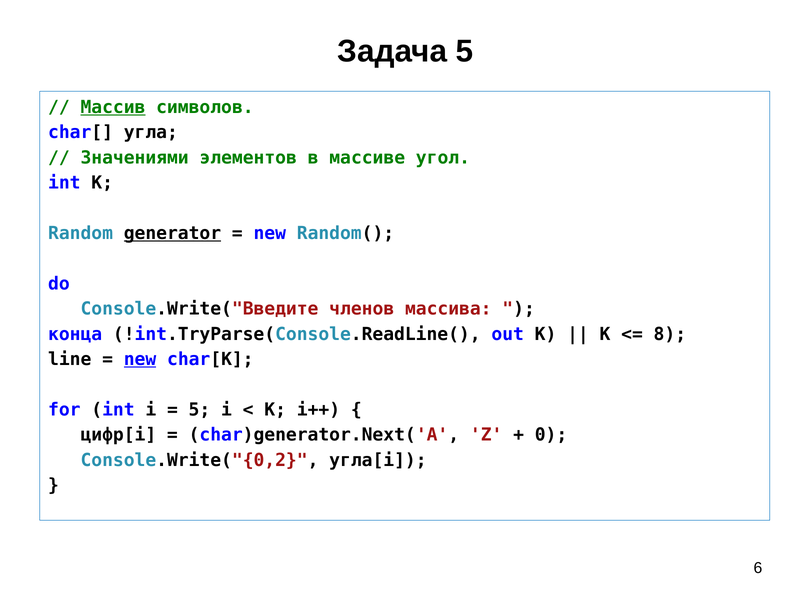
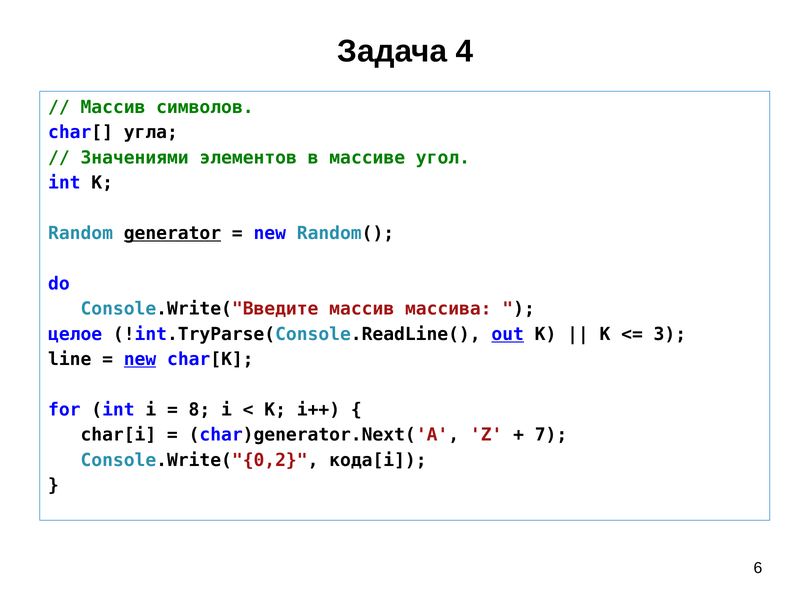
Задача 5: 5 -> 4
Массив at (113, 107) underline: present -> none
Console.Write("Введите членов: членов -> массив
конца: конца -> целое
out underline: none -> present
8: 8 -> 3
5 at (199, 410): 5 -> 8
цифр[i: цифр[i -> char[i
0: 0 -> 7
угла[i: угла[i -> кода[i
